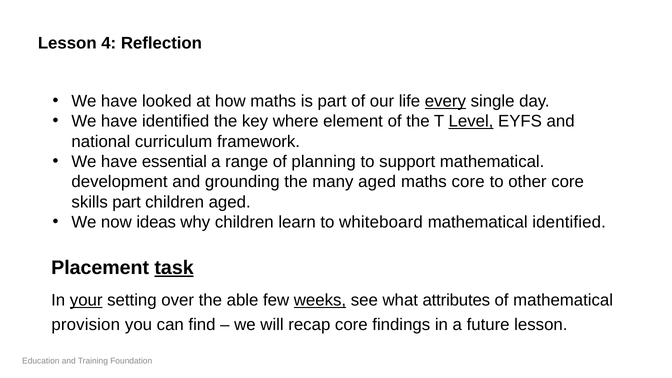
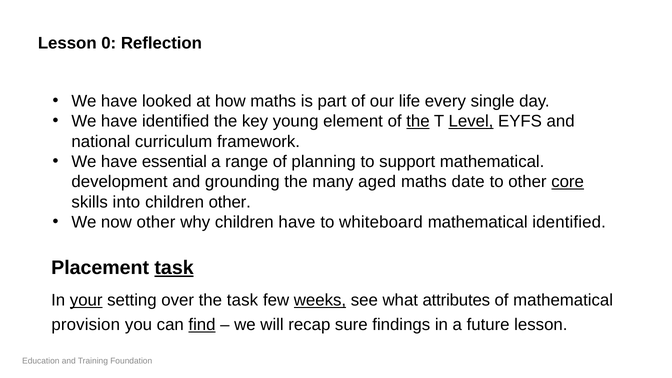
4: 4 -> 0
every underline: present -> none
where: where -> young
the at (418, 121) underline: none -> present
maths core: core -> date
core at (568, 182) underline: none -> present
skills part: part -> into
children aged: aged -> other
now ideas: ideas -> other
children learn: learn -> have
the able: able -> task
find underline: none -> present
recap core: core -> sure
